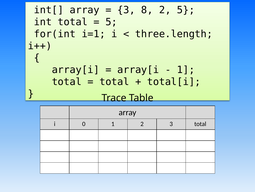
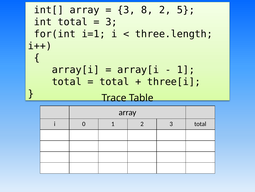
5 at (111, 22): 5 -> 3
total[i: total[i -> three[i
